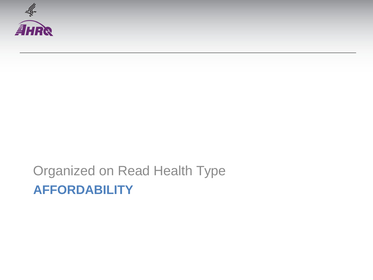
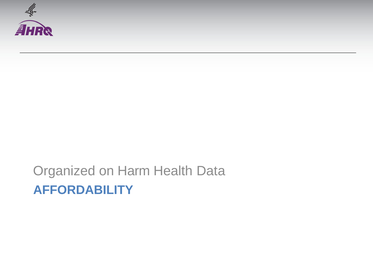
Read: Read -> Harm
Type: Type -> Data
